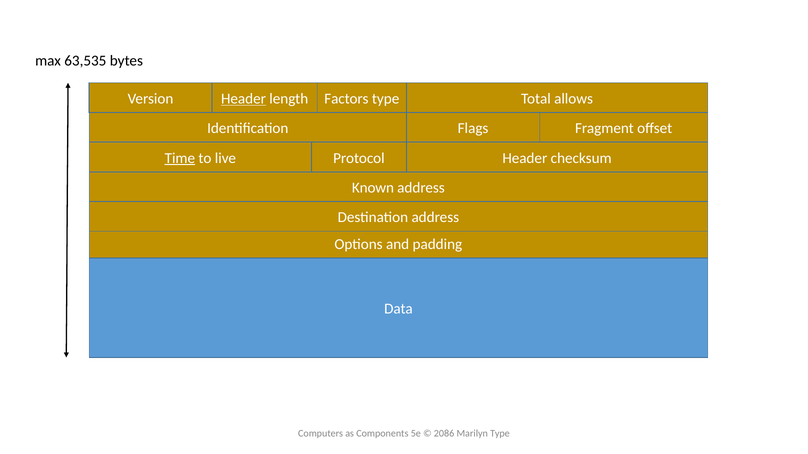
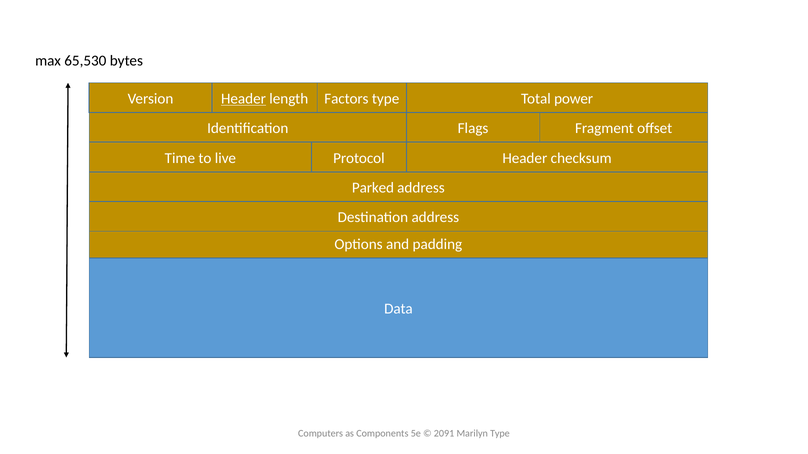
63,535: 63,535 -> 65,530
allows: allows -> power
Time underline: present -> none
Known: Known -> Parked
2086: 2086 -> 2091
